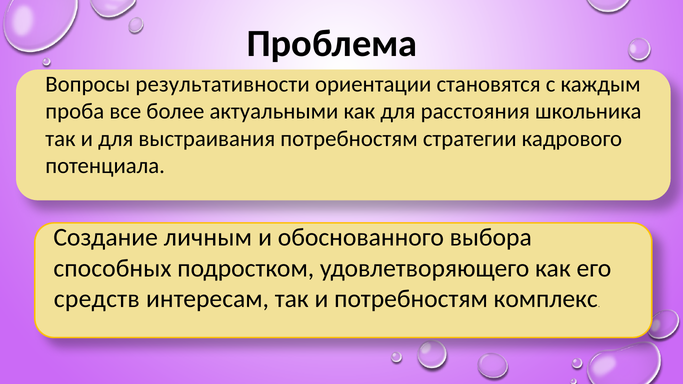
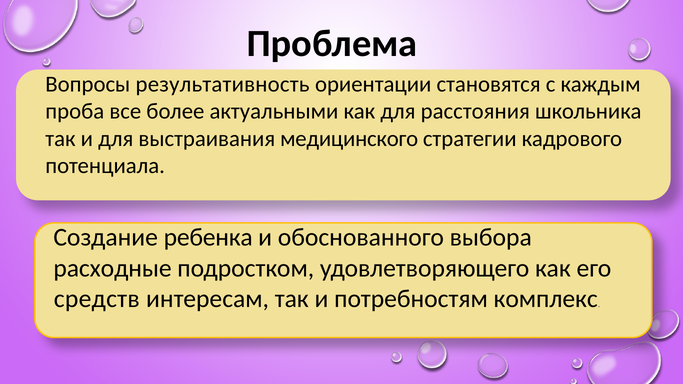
результативности: результативности -> результативность
выстраивания потребностям: потребностям -> медицинского
личным: личным -> ребенка
способных: способных -> расходные
